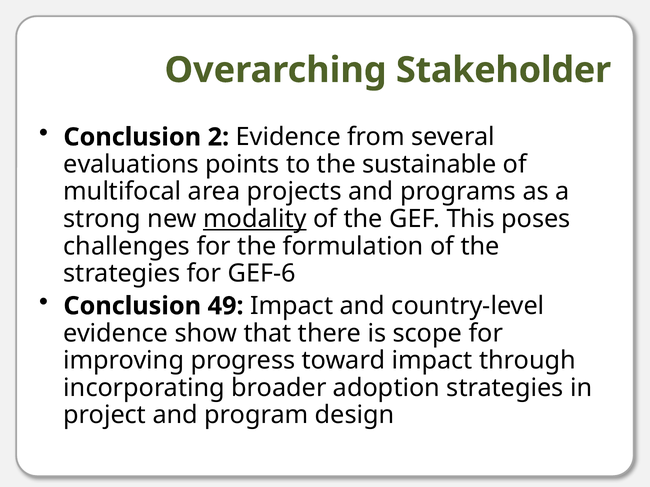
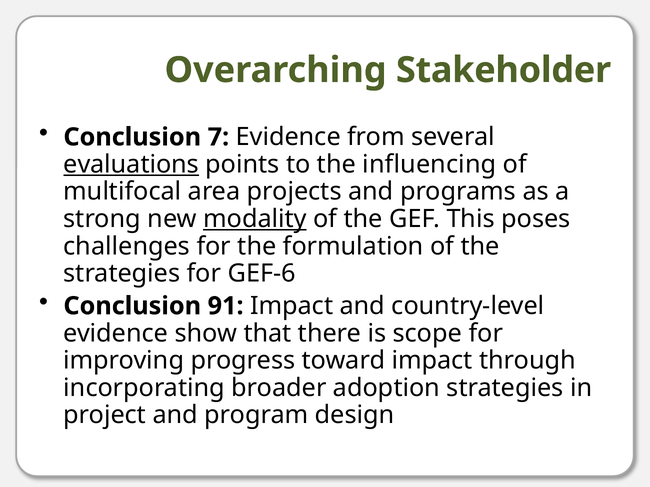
2: 2 -> 7
evaluations underline: none -> present
sustainable: sustainable -> influencing
49: 49 -> 91
